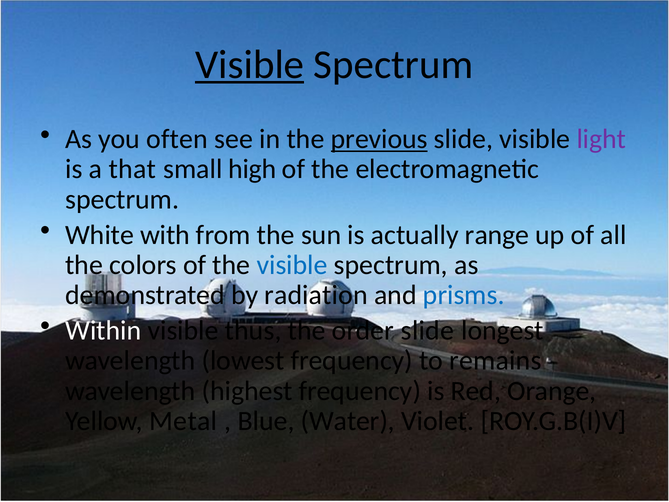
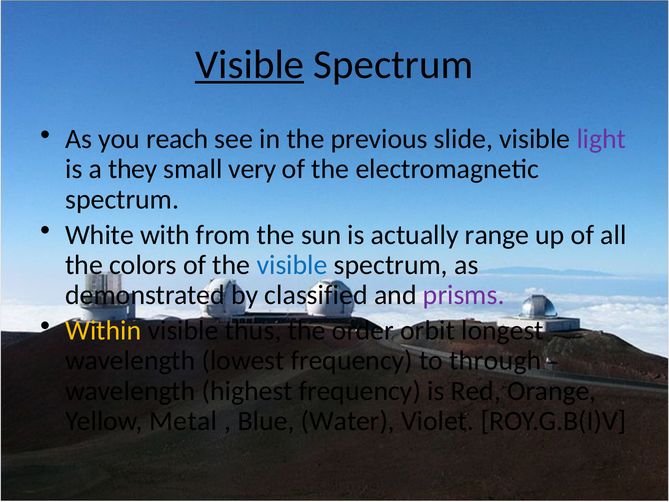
often: often -> reach
previous underline: present -> none
that: that -> they
high: high -> very
radiation: radiation -> classified
prisms colour: blue -> purple
Within colour: white -> yellow
order slide: slide -> orbit
remains: remains -> through
